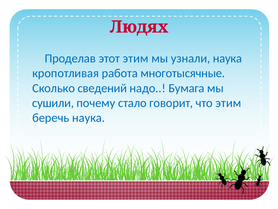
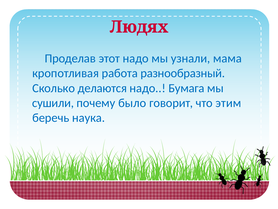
этот этим: этим -> надо
узнали наука: наука -> мама
многотысячные: многотысячные -> разнообразный
сведений: сведений -> делаются
стало: стало -> было
